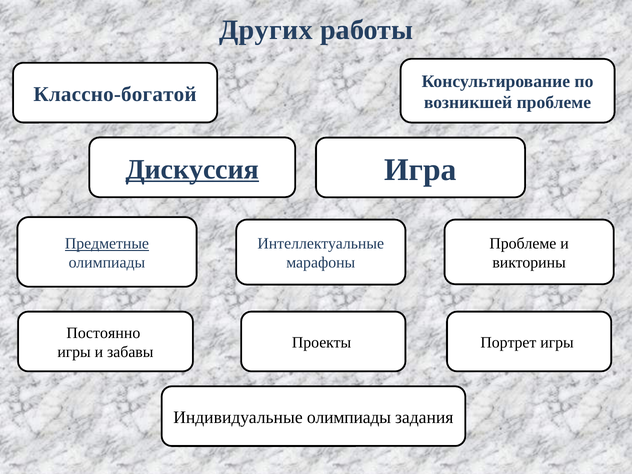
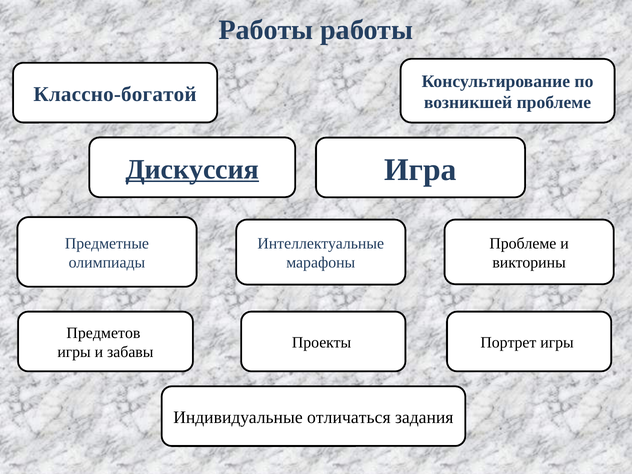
Других at (266, 30): Других -> Работы
Предметные underline: present -> none
Постоянно: Постоянно -> Предметов
Индивидуальные олимпиады: олимпиады -> отличаться
